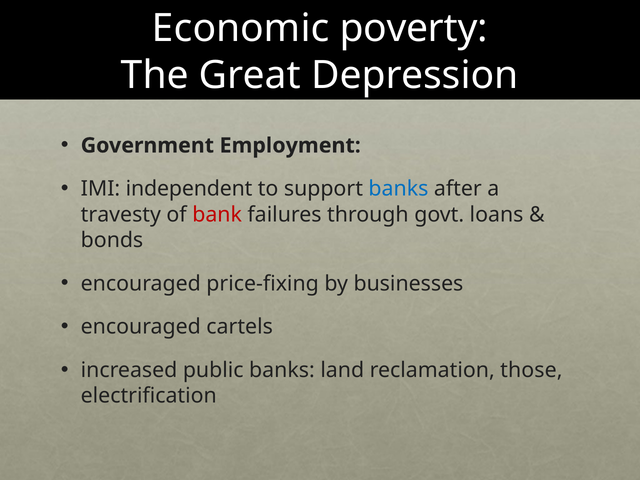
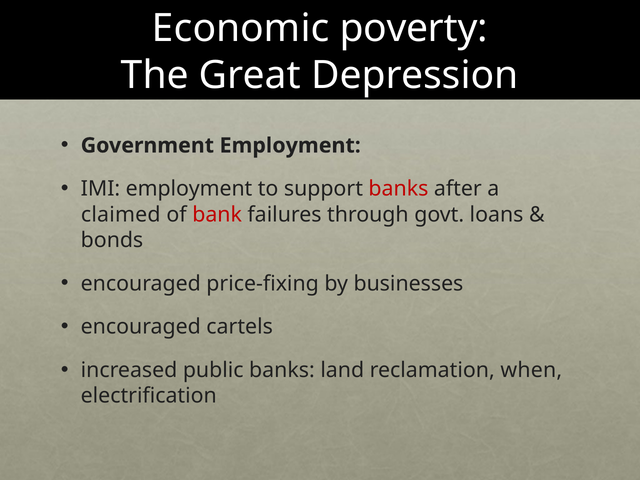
IMI independent: independent -> employment
banks at (398, 189) colour: blue -> red
travesty: travesty -> claimed
those: those -> when
